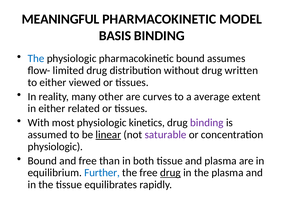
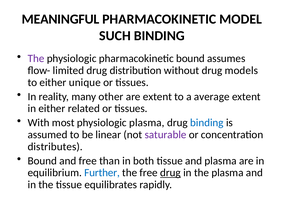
BASIS: BASIS -> SUCH
The at (36, 59) colour: blue -> purple
written: written -> models
viewed: viewed -> unique
are curves: curves -> extent
physiologic kinetics: kinetics -> plasma
binding at (207, 123) colour: purple -> blue
linear underline: present -> none
physiologic at (55, 147): physiologic -> distributes
